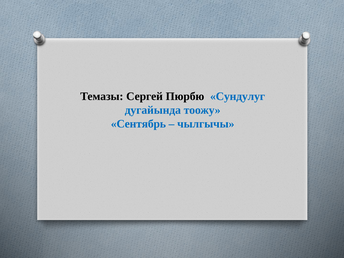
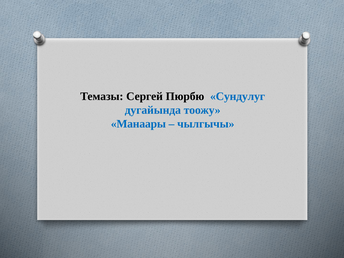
Сентябрь: Сентябрь -> Манаары
